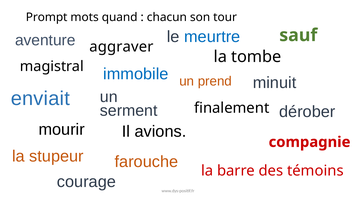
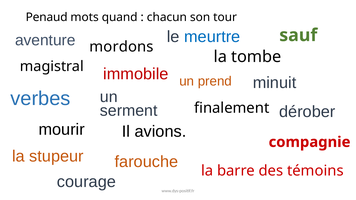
Prompt: Prompt -> Penaud
aggraver: aggraver -> mordons
immobile colour: blue -> red
enviait: enviait -> verbes
